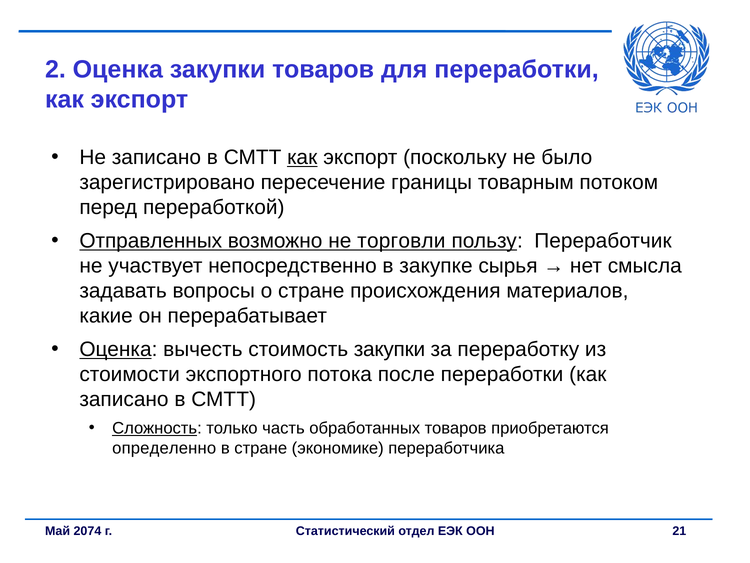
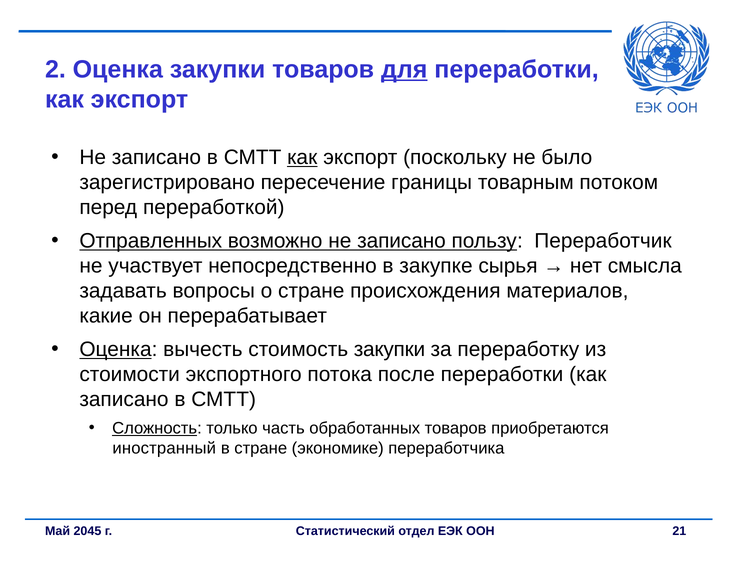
для underline: none -> present
возможно не торговли: торговли -> записано
определенно: определенно -> иностранный
2074: 2074 -> 2045
